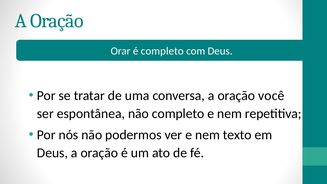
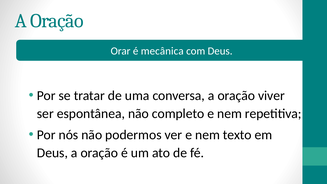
é completo: completo -> mecânica
você: você -> viver
